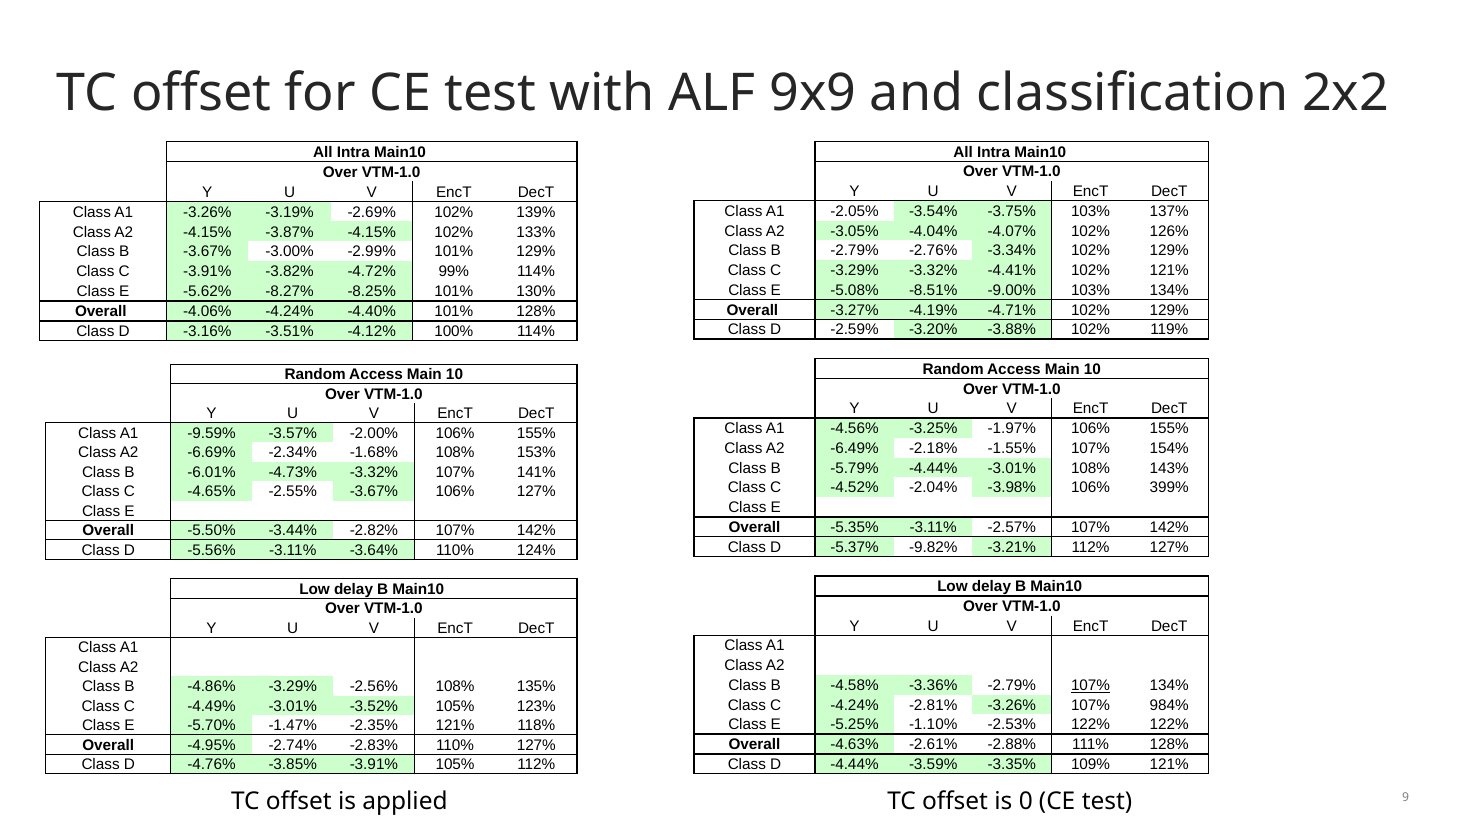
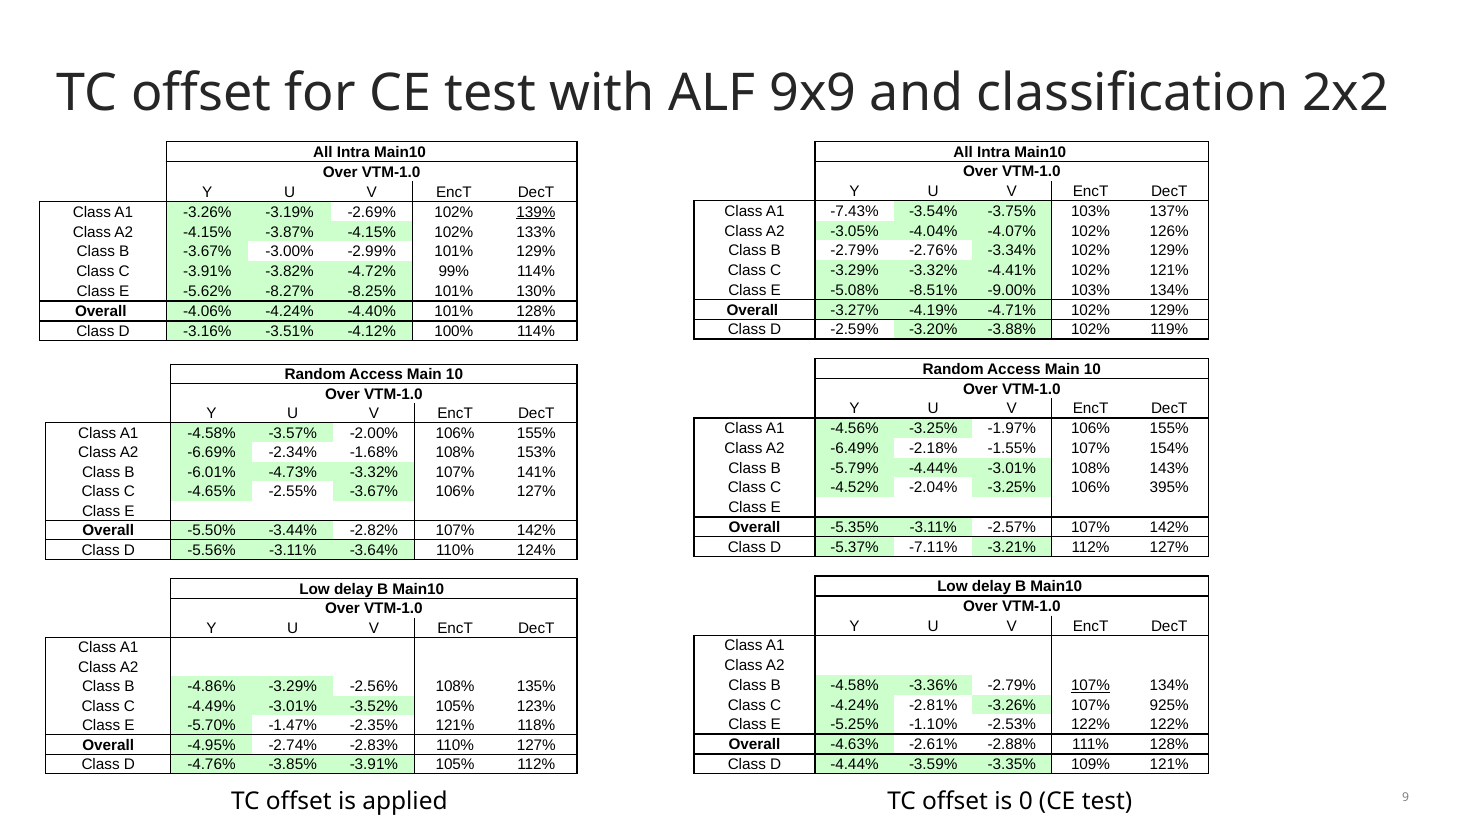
-2.05%: -2.05% -> -7.43%
139% underline: none -> present
A1 -9.59%: -9.59% -> -4.58%
-2.04% -3.98%: -3.98% -> -3.25%
399%: 399% -> 395%
-9.82%: -9.82% -> -7.11%
984%: 984% -> 925%
